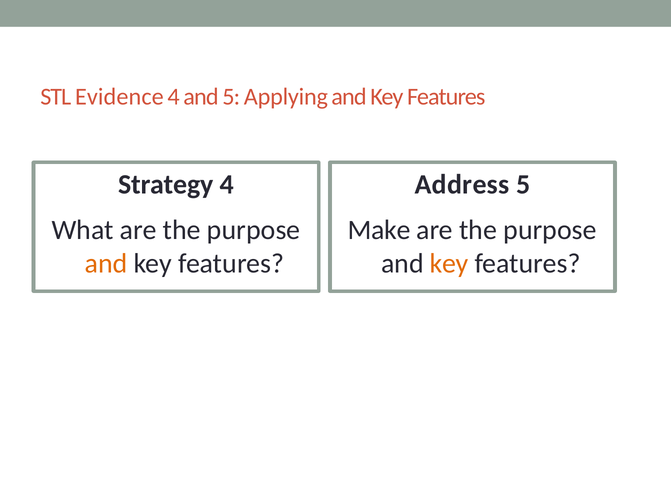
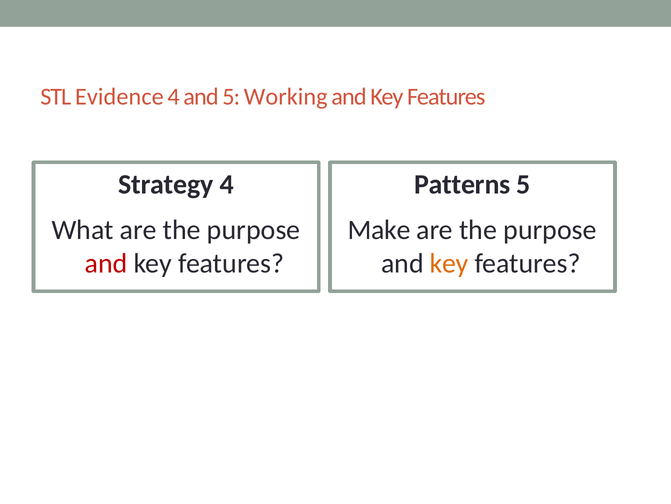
Applying: Applying -> Working
Address: Address -> Patterns
and at (106, 263) colour: orange -> red
